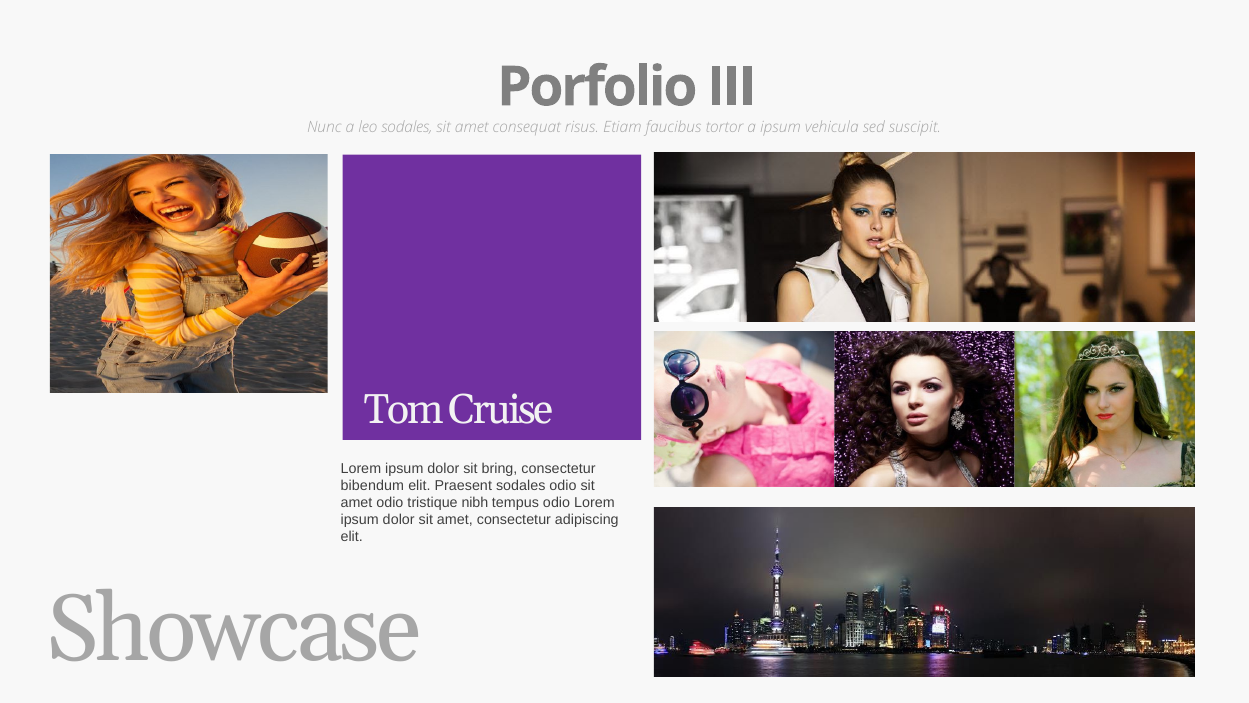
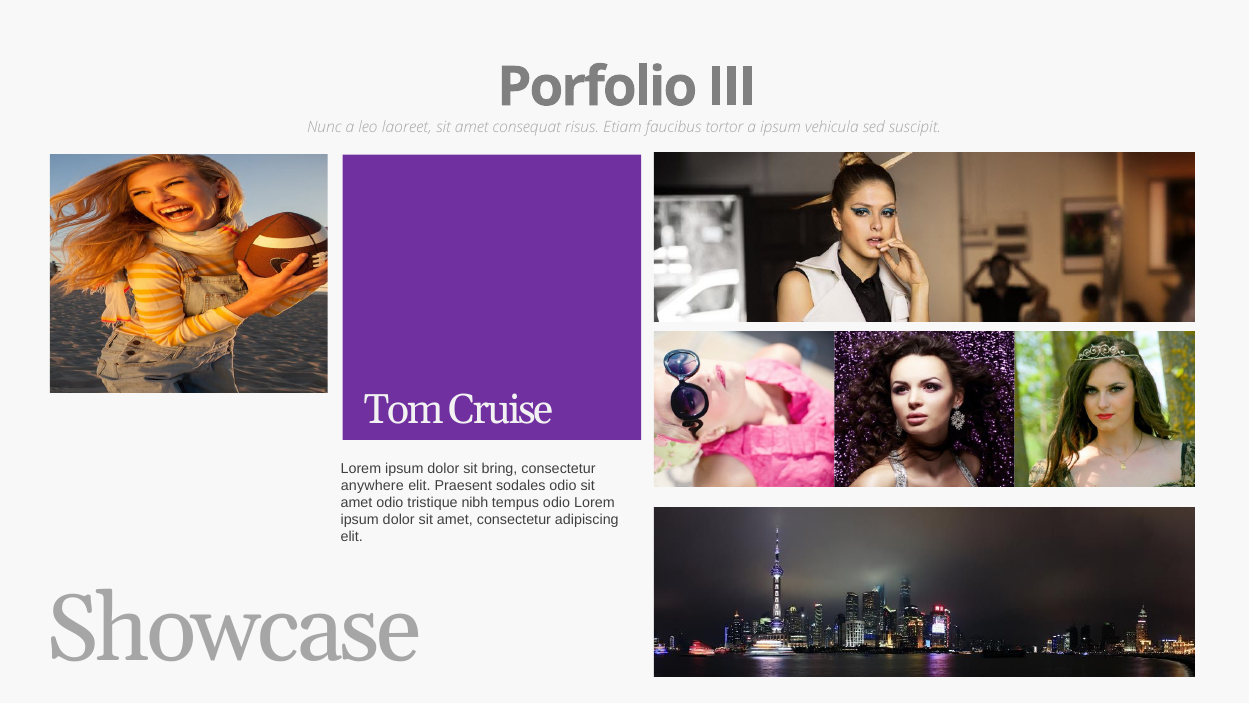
leo sodales: sodales -> laoreet
bibendum: bibendum -> anywhere
